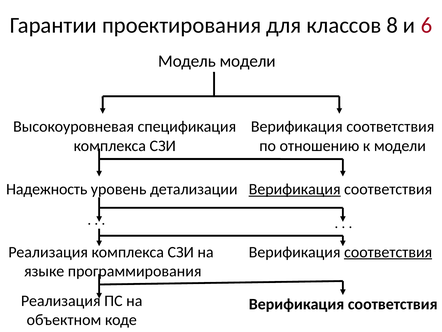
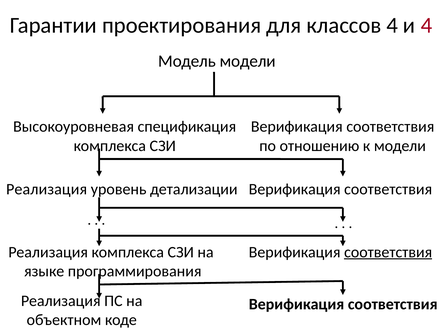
классов 8: 8 -> 4
и 6: 6 -> 4
Надежность at (47, 189): Надежность -> Реализация
Верификация at (295, 189) underline: present -> none
